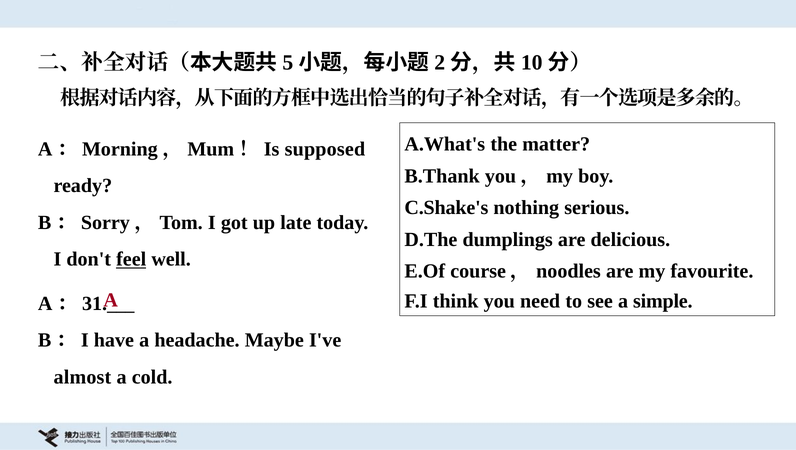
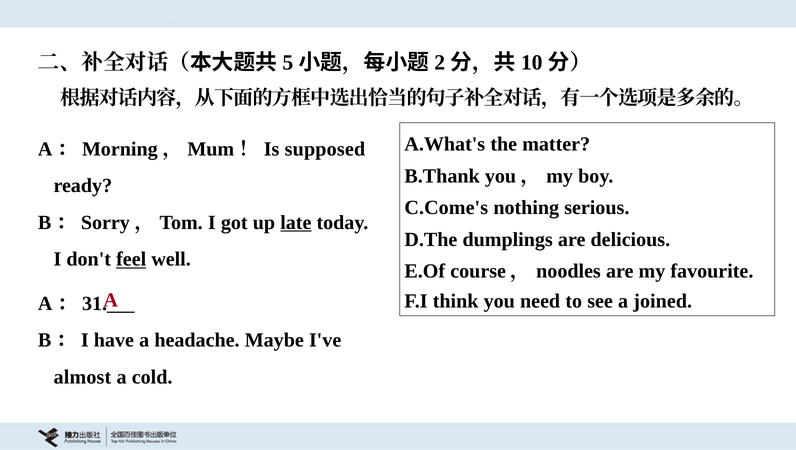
C.Shake's: C.Shake's -> C.Come's
late underline: none -> present
simple: simple -> joined
